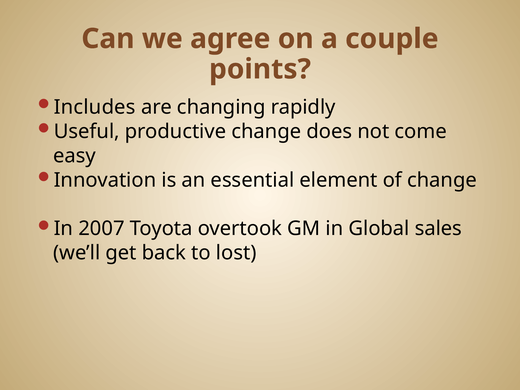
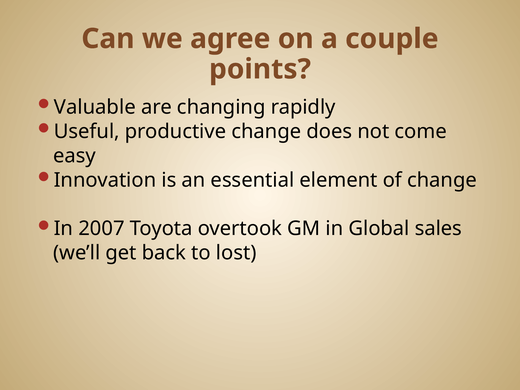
Includes: Includes -> Valuable
